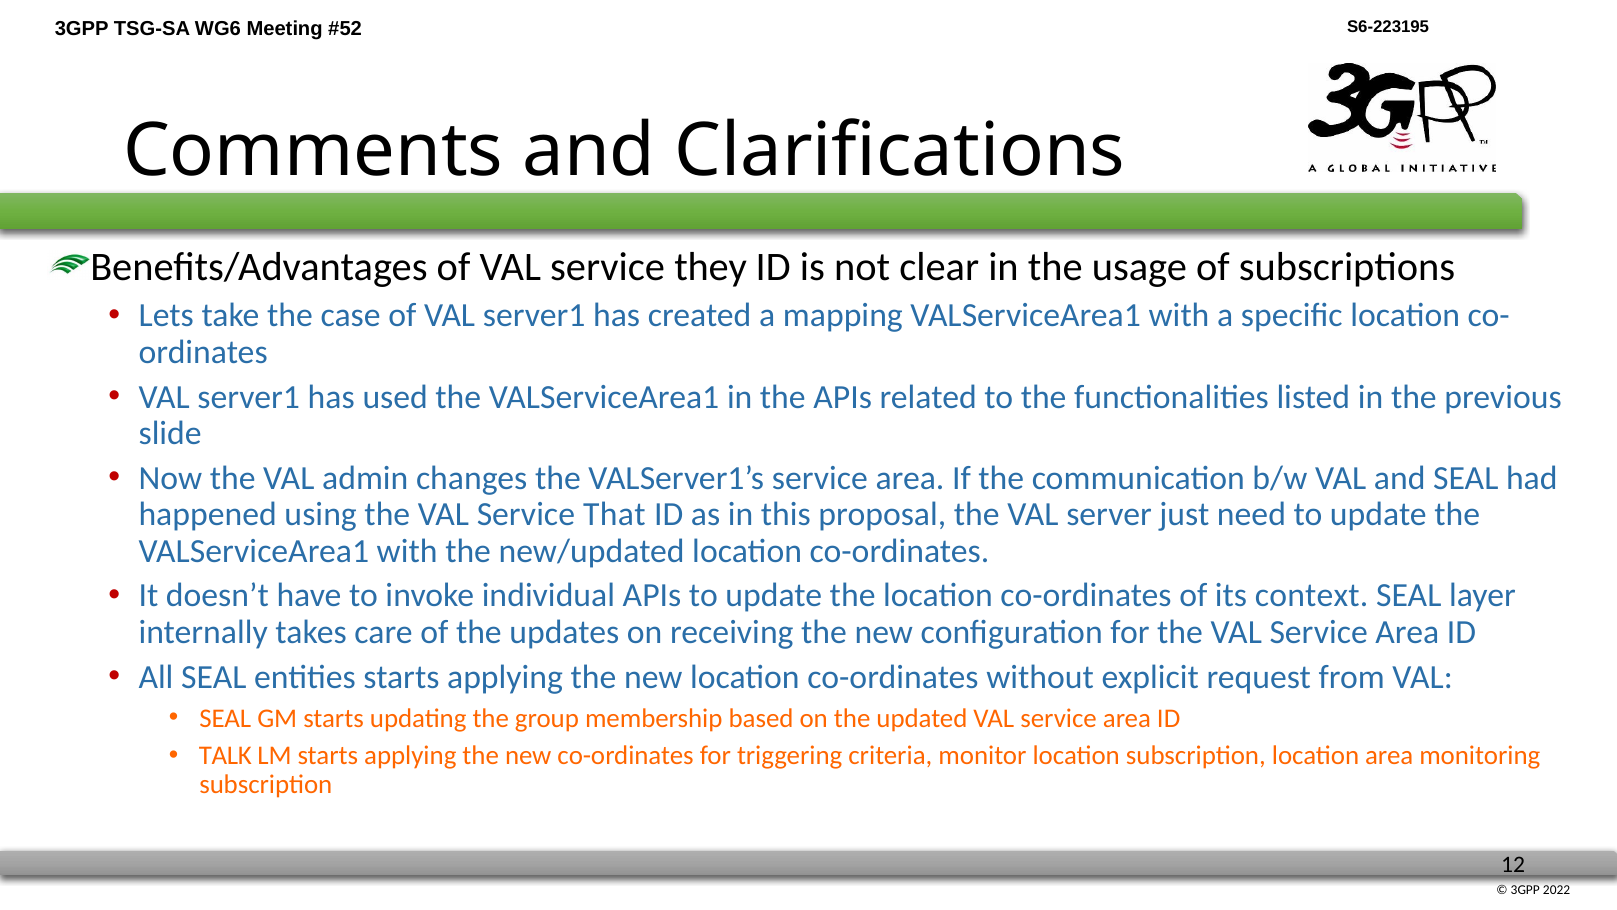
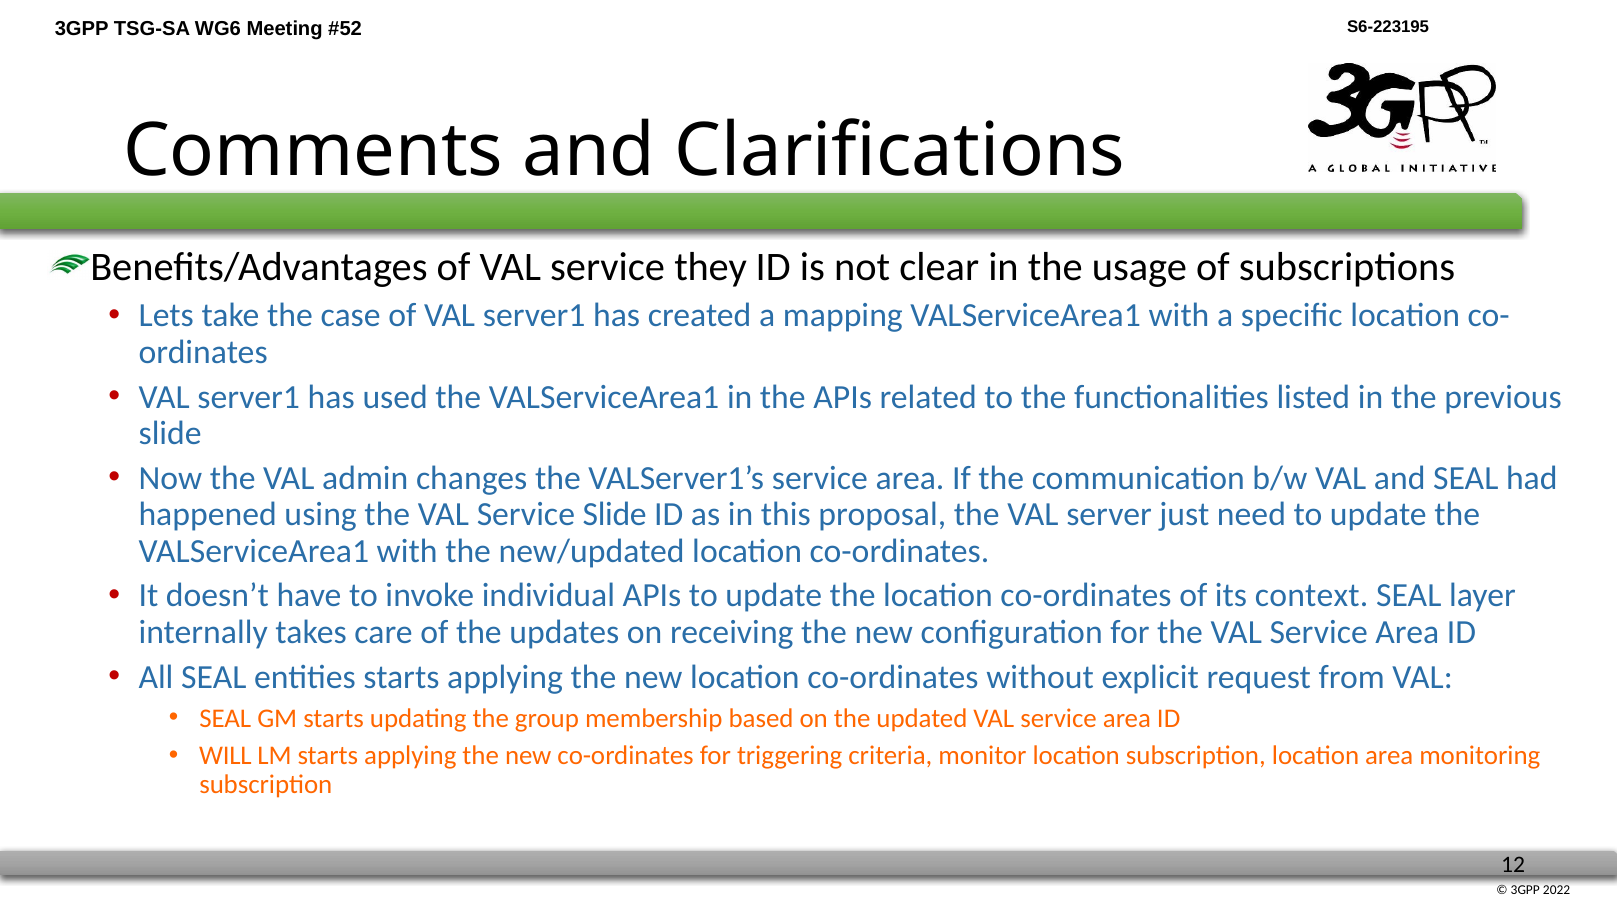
Service That: That -> Slide
TALK: TALK -> WILL
